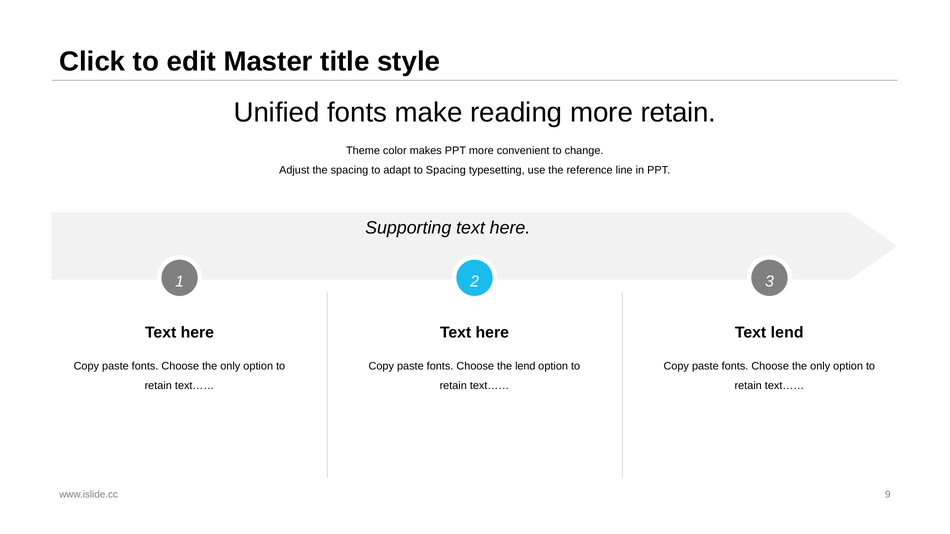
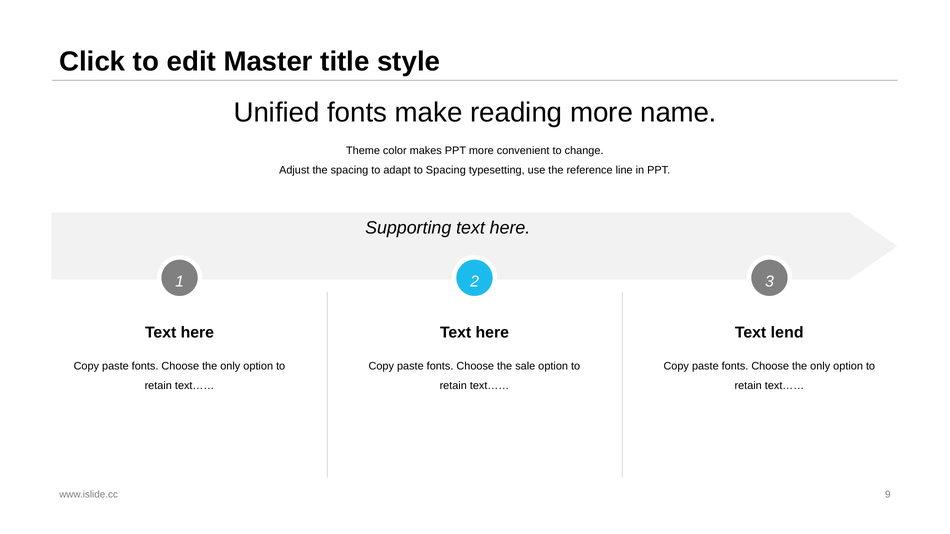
more retain: retain -> name
the lend: lend -> sale
